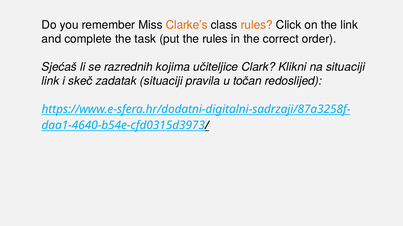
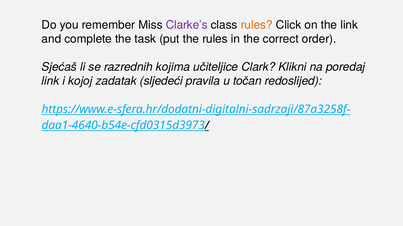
Clarke’s colour: orange -> purple
na situaciji: situaciji -> poredaj
skeč: skeč -> kojoj
zadatak situaciji: situaciji -> sljedeći
